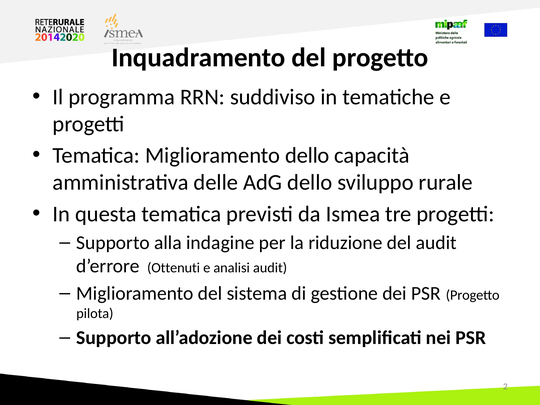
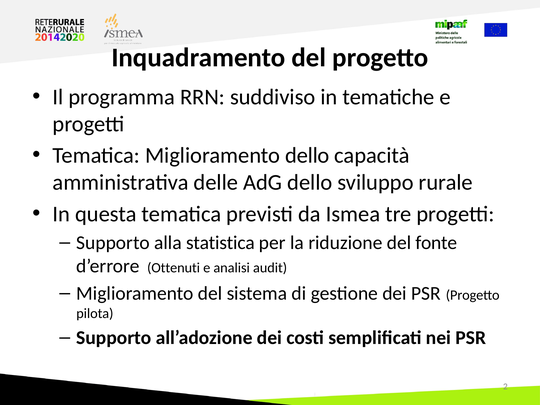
indagine: indagine -> statistica
del audit: audit -> fonte
